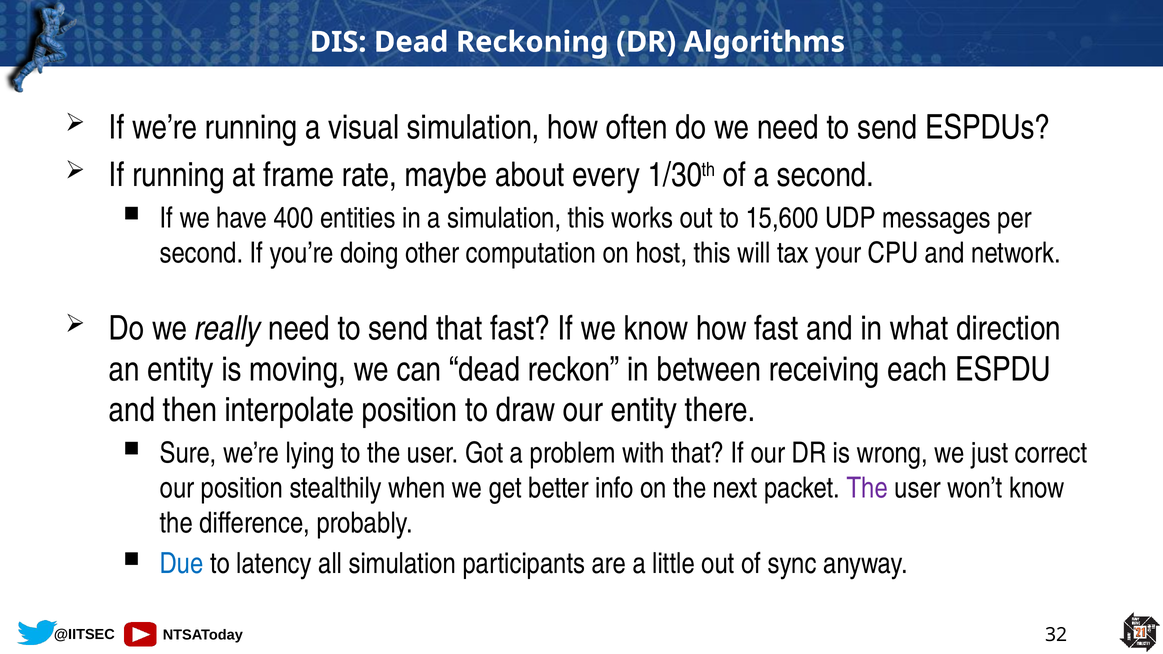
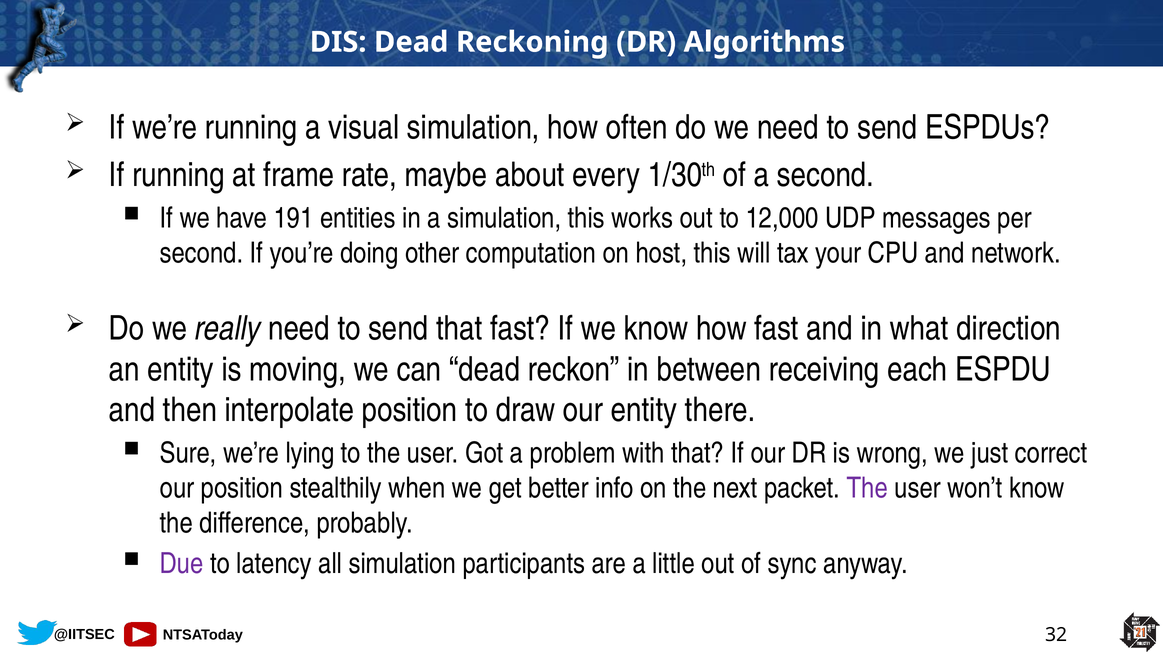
400: 400 -> 191
15,600: 15,600 -> 12,000
Due colour: blue -> purple
